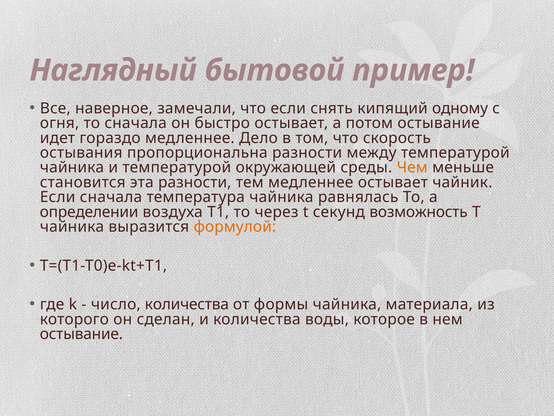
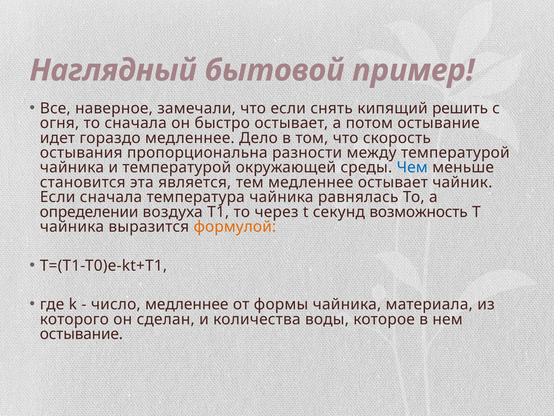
одному: одному -> решить
Чем colour: orange -> blue
эта разности: разности -> является
число количества: количества -> медленнее
